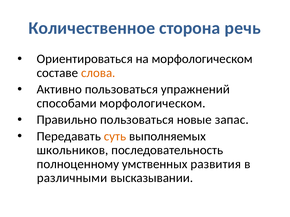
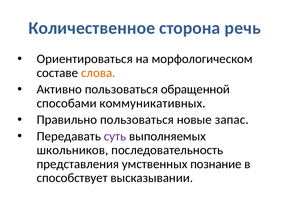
упражнений: упражнений -> обращенной
способами морфологическом: морфологическом -> коммуникативных
суть colour: orange -> purple
полноценному: полноценному -> представления
развития: развития -> познание
различными: различными -> способствует
